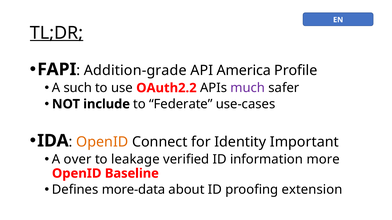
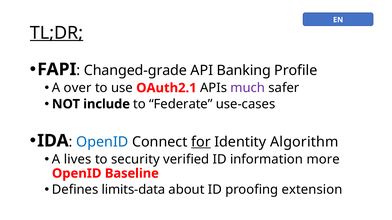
Addition-grade: Addition-grade -> Changed-grade
America: America -> Banking
such: such -> over
OAuth2.2: OAuth2.2 -> OAuth2.1
OpenID at (102, 142) colour: orange -> blue
for underline: none -> present
Important: Important -> Algorithm
over: over -> lives
leakage: leakage -> security
more-data: more-data -> limits-data
